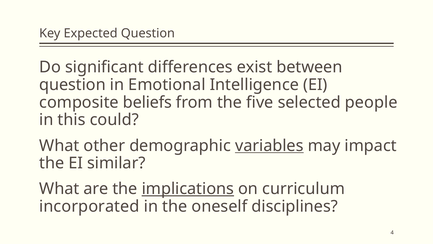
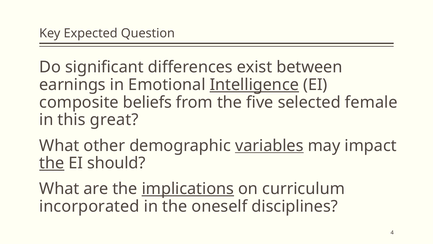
question at (72, 85): question -> earnings
Intelligence underline: none -> present
people: people -> female
could: could -> great
the at (52, 163) underline: none -> present
similar: similar -> should
